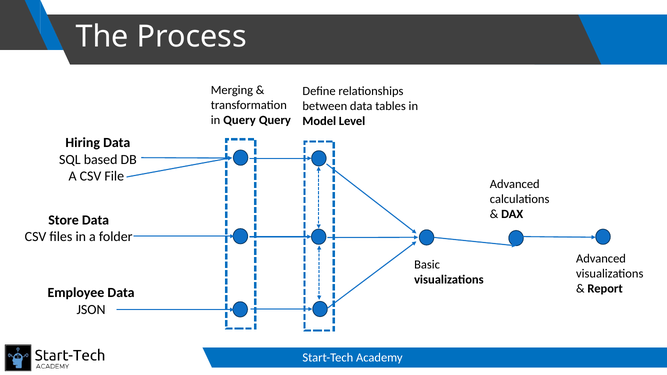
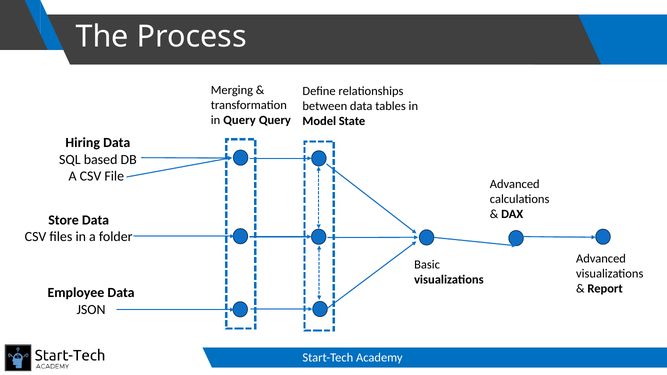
Level: Level -> State
